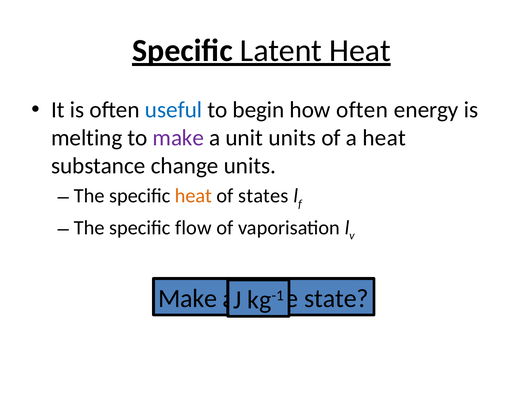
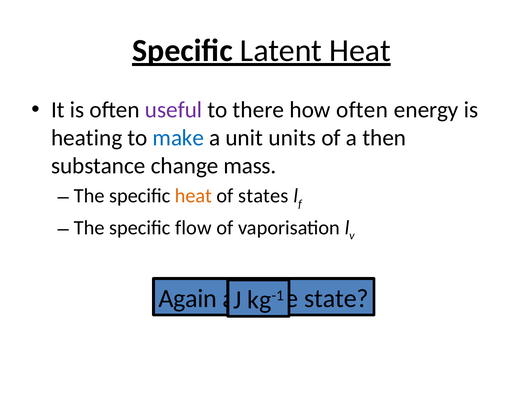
useful colour: blue -> purple
begin: begin -> there
melting: melting -> heating
make at (178, 138) colour: purple -> blue
a heat: heat -> then
change units: units -> mass
Make at (188, 298): Make -> Again
